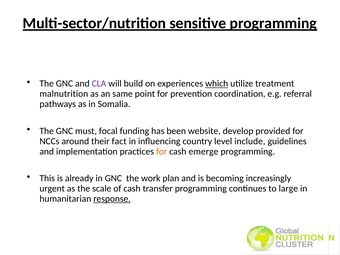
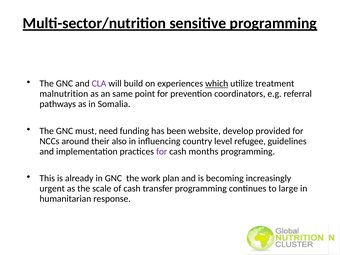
coordination: coordination -> coordinators
focal: focal -> need
fact: fact -> also
include: include -> refugee
for at (162, 151) colour: orange -> purple
emerge: emerge -> months
response underline: present -> none
